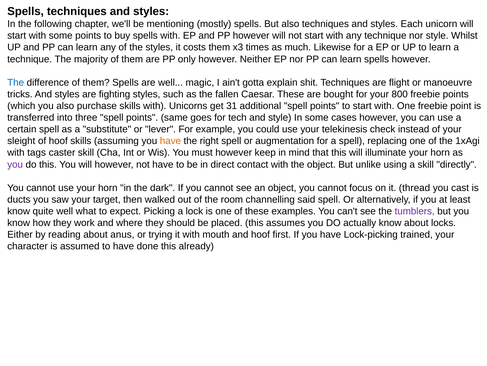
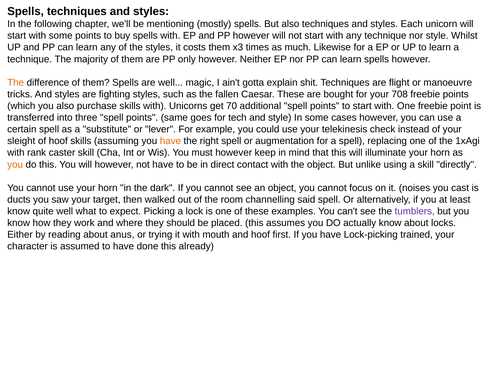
The at (16, 82) colour: blue -> orange
800: 800 -> 708
31: 31 -> 70
tags: tags -> rank
you at (15, 164) colour: purple -> orange
thread: thread -> noises
